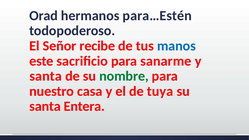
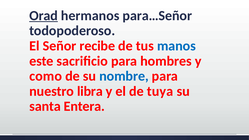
Orad underline: none -> present
para…Estén: para…Estén -> para…Señor
sanarme: sanarme -> hombres
santa at (46, 76): santa -> como
nombre colour: green -> blue
casa: casa -> libra
